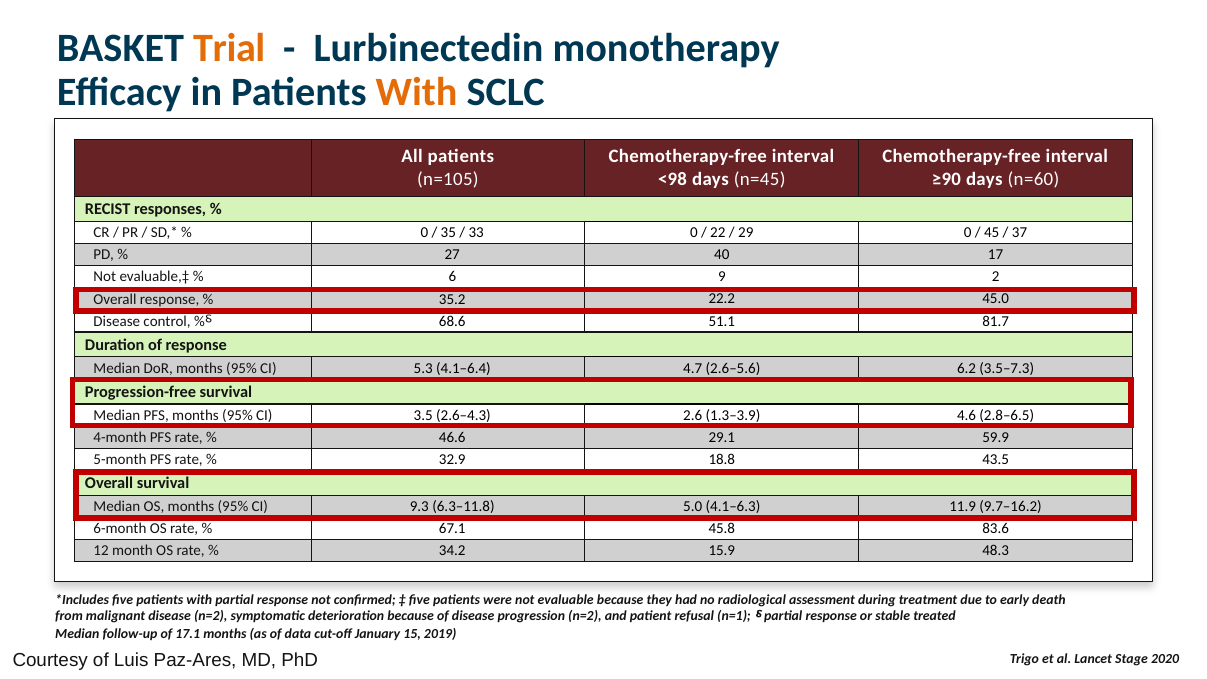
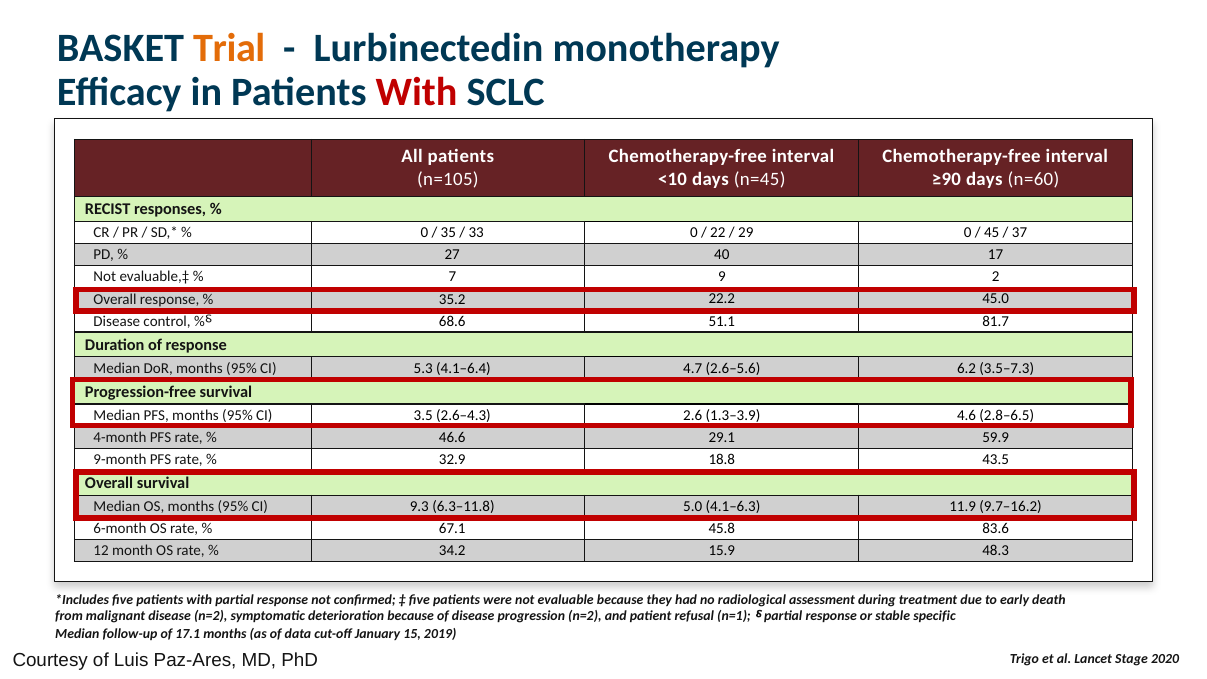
With at (417, 92) colour: orange -> red
<98: <98 -> <10
6: 6 -> 7
5-month: 5-month -> 9-month
treated: treated -> specific
